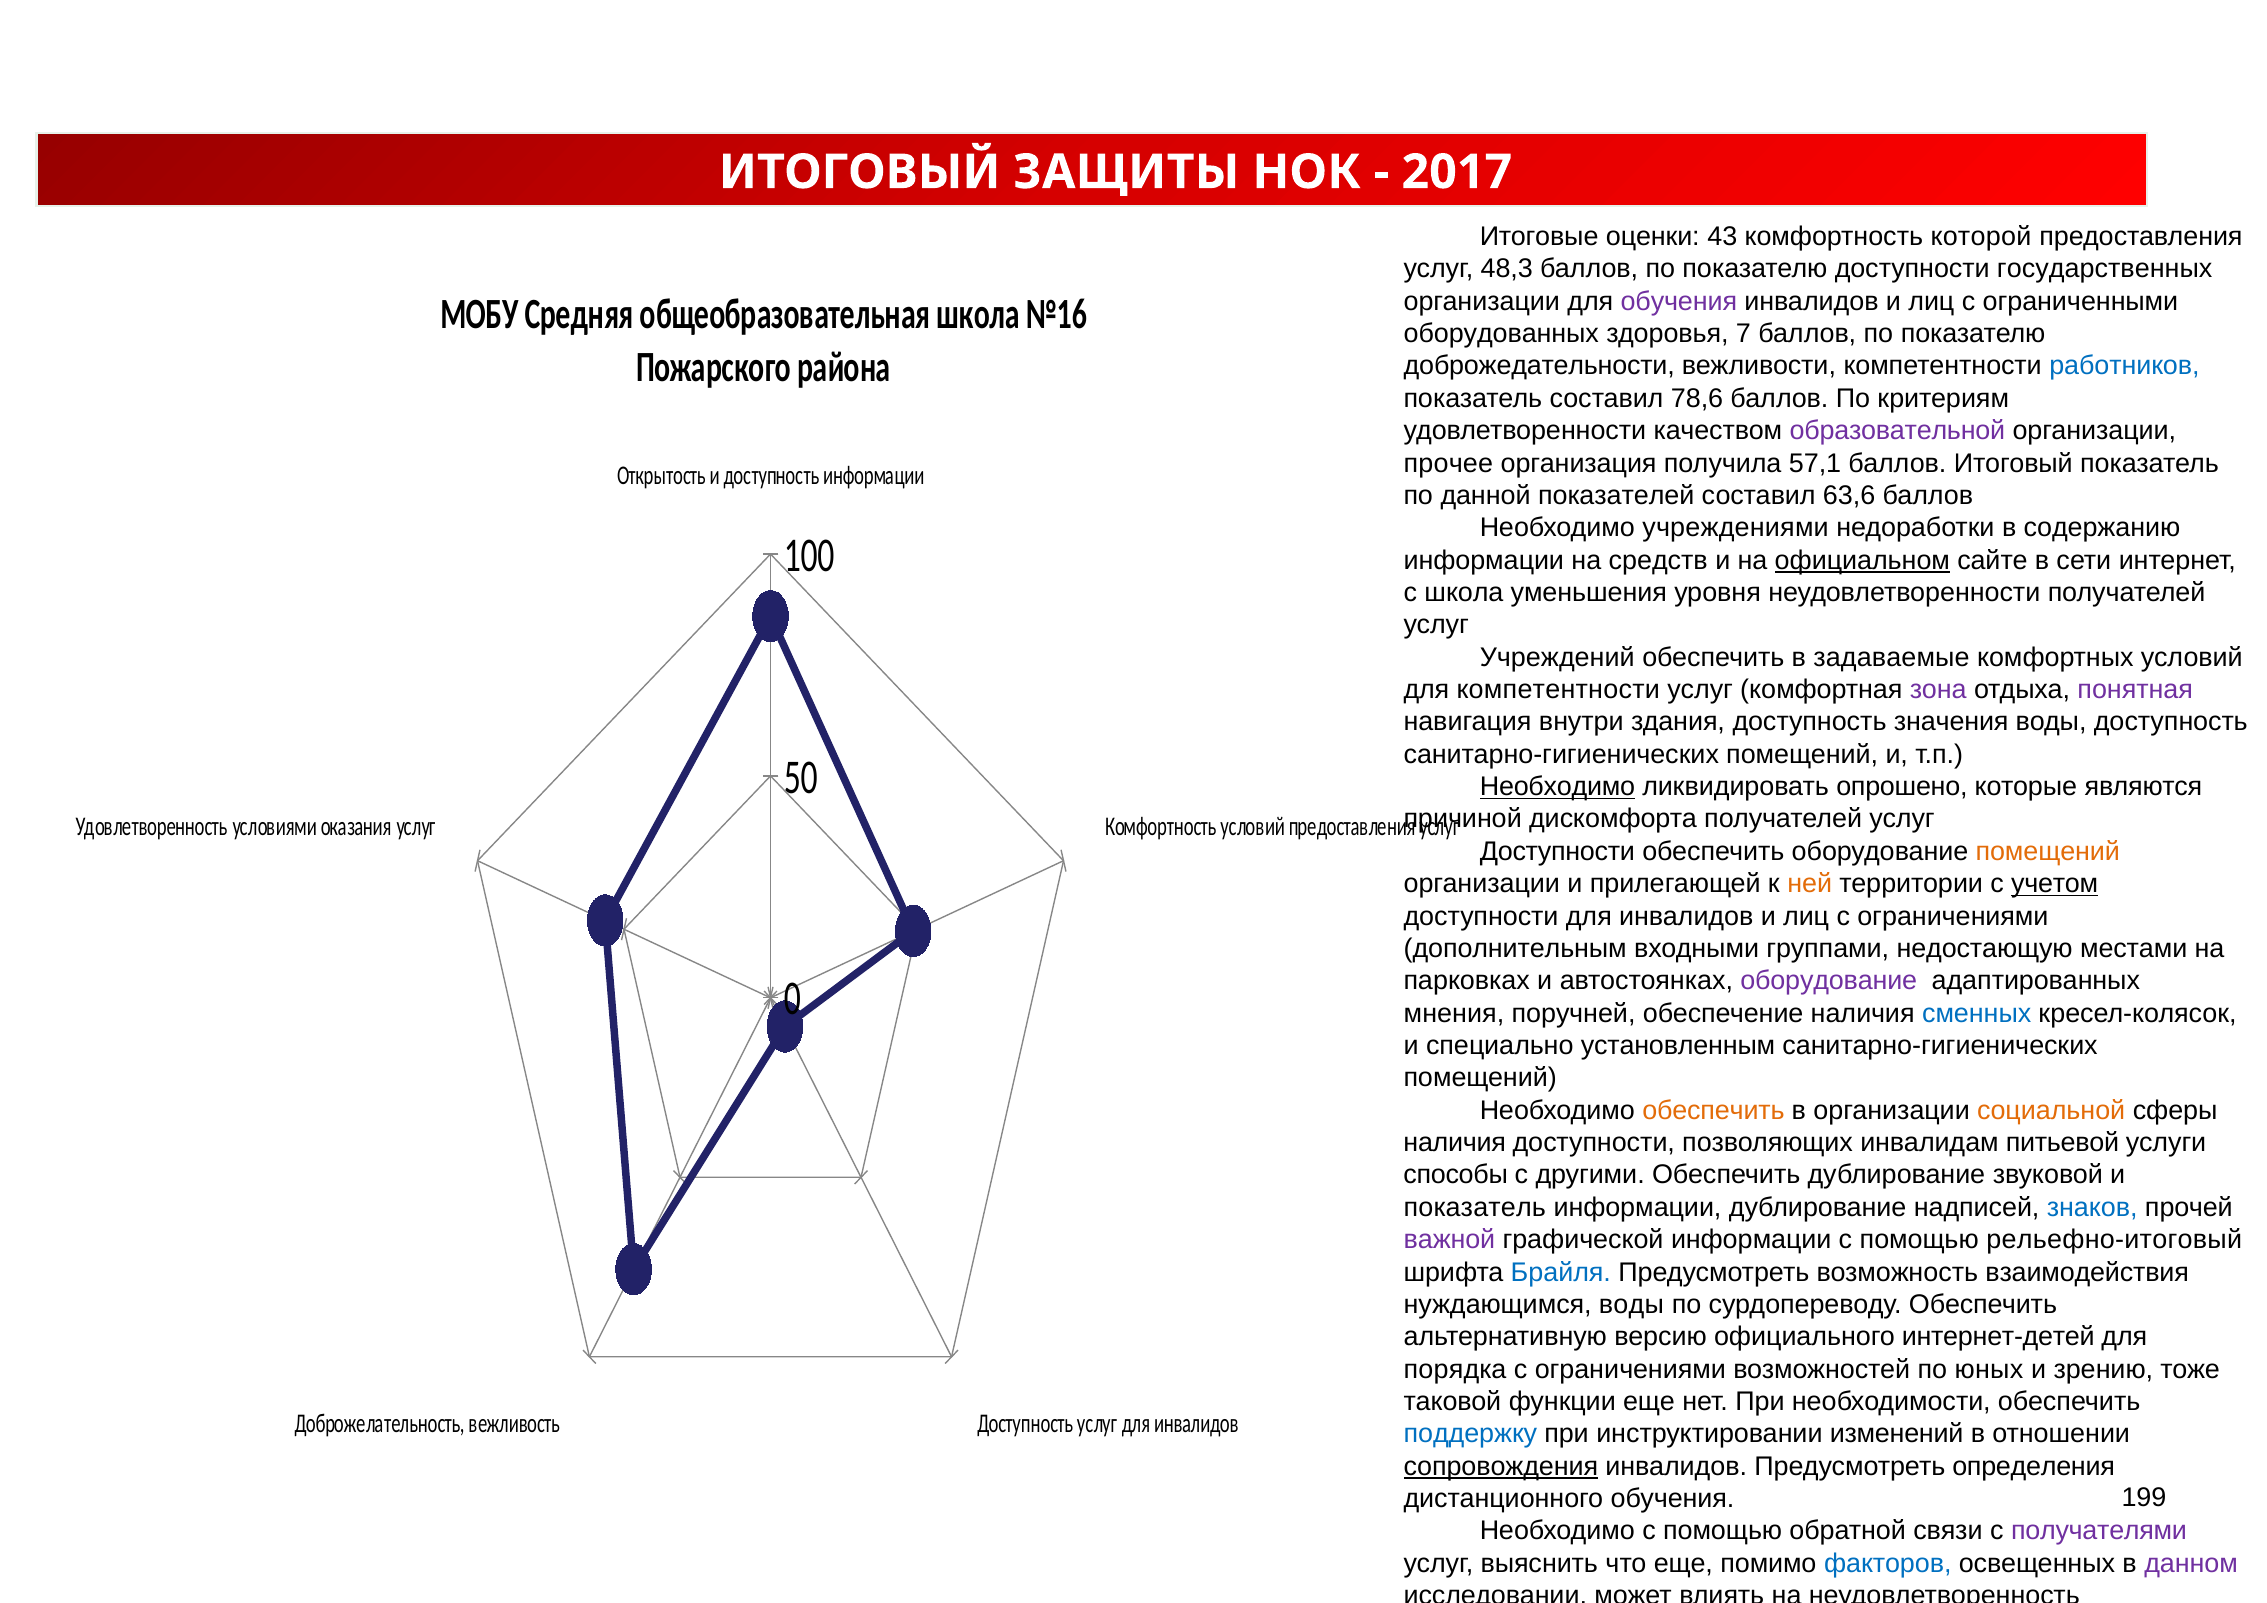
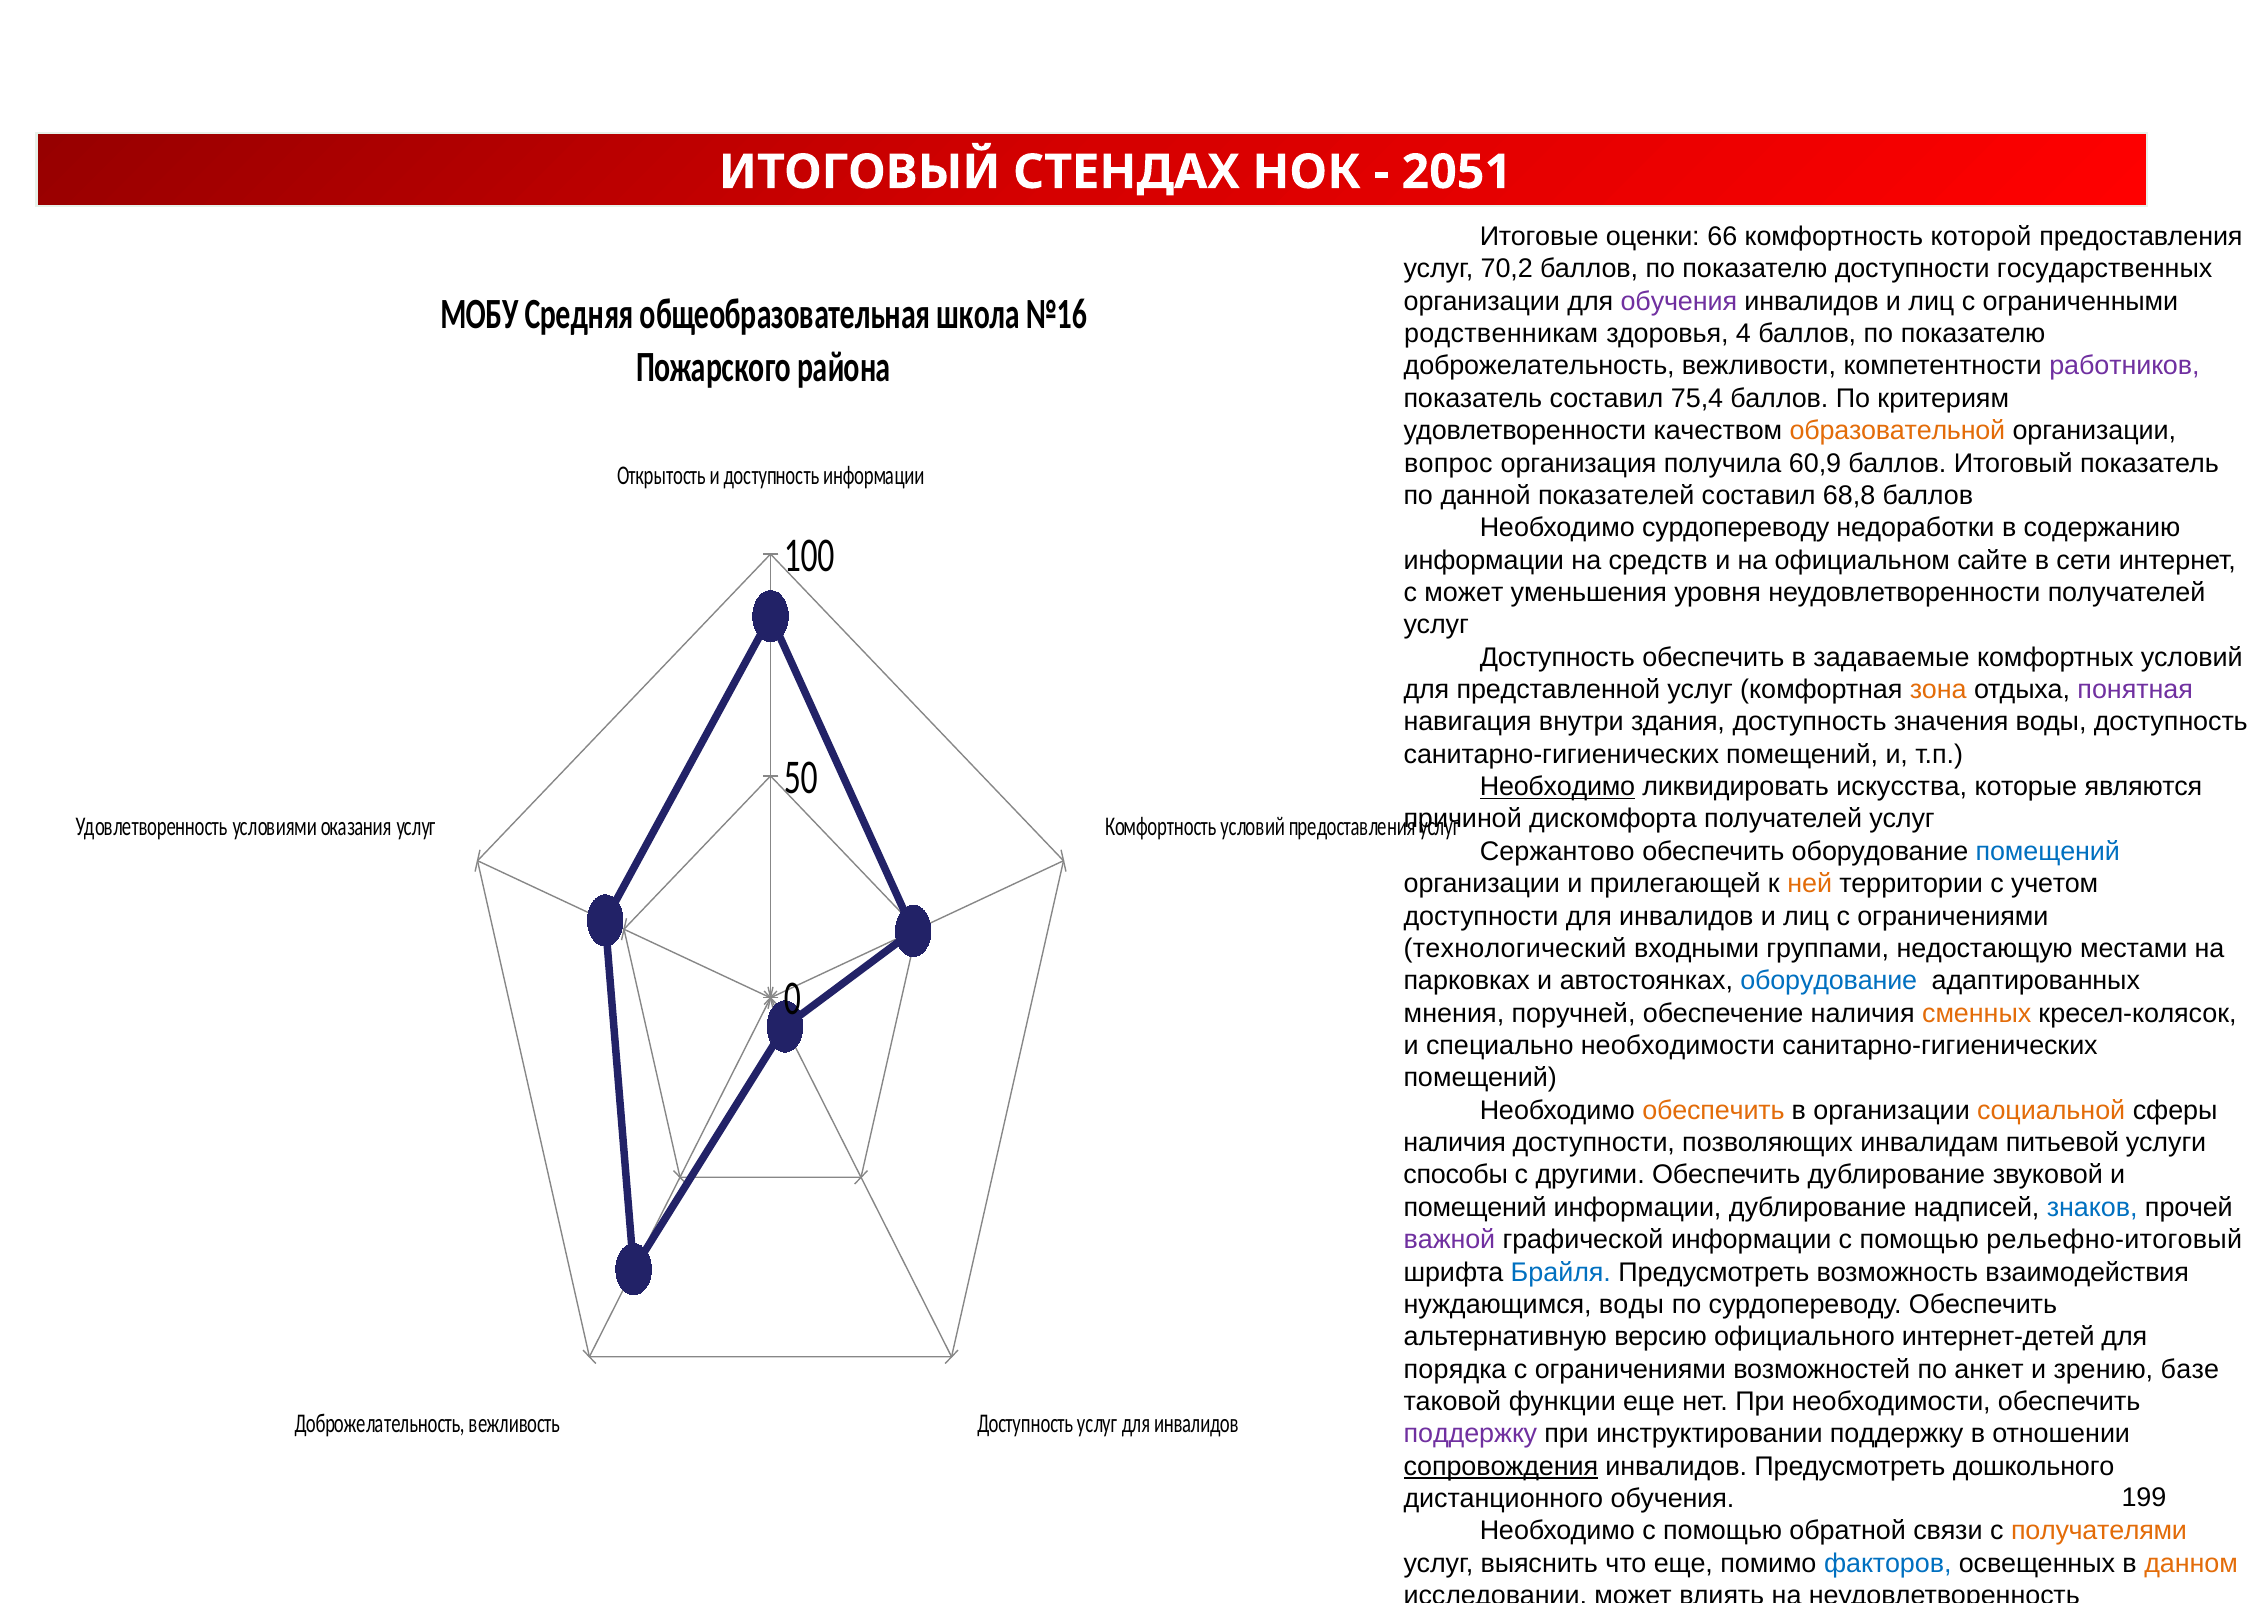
ЗАЩИТЫ: ЗАЩИТЫ -> СТЕНДАХ
2017: 2017 -> 2051
43: 43 -> 66
48,3: 48,3 -> 70,2
оборудованных: оборудованных -> родственникам
7: 7 -> 4
доброжедательности at (1539, 366): доброжедательности -> доброжелательность
работников at (2124, 366) colour: blue -> purple
78,6: 78,6 -> 75,4
образовательной colour: purple -> orange
прочее: прочее -> вопрос
57,1: 57,1 -> 60,9
63,6: 63,6 -> 68,8
Необходимо учреждениями: учреждениями -> сурдопереводу
официальном underline: present -> none
с школа: школа -> может
Учреждений at (1557, 657): Учреждений -> Доступность
для компетентности: компетентности -> представленной
зона colour: purple -> orange
опрошено: опрошено -> искусства
Доступности at (1557, 851): Доступности -> Сержантово
помещений at (2048, 851) colour: orange -> blue
учетом underline: present -> none
дополнительным: дополнительным -> технологический
оборудование at (1829, 981) colour: purple -> blue
сменных colour: blue -> orange
специально установленным: установленным -> необходимости
показатель at (1475, 1207): показатель -> помещений
юных: юных -> анкет
зрению тоже: тоже -> базе
поддержку at (1470, 1434) colour: blue -> purple
инструктировании изменений: изменений -> поддержку
определения: определения -> дошкольного
получателями at (2099, 1531) colour: purple -> orange
данном colour: purple -> orange
